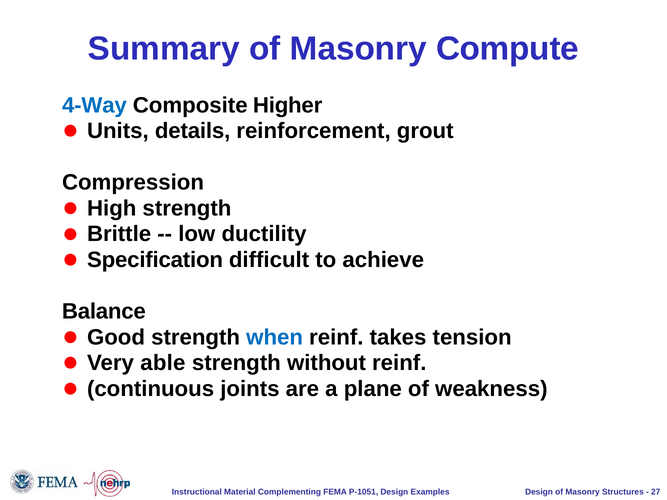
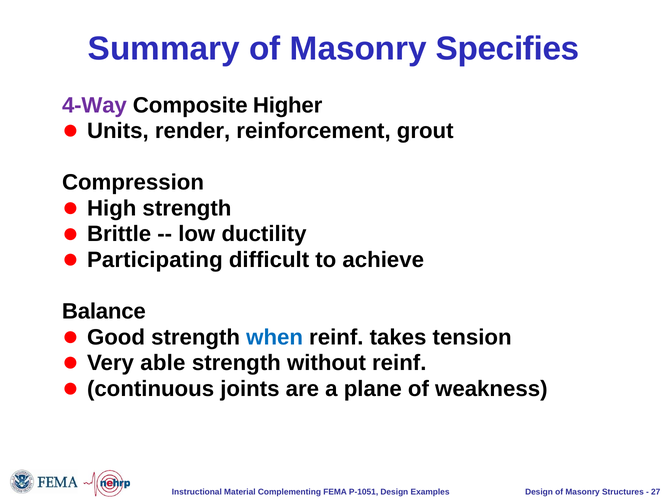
Compute: Compute -> Specifies
4-Way colour: blue -> purple
details: details -> render
Specification: Specification -> Participating
